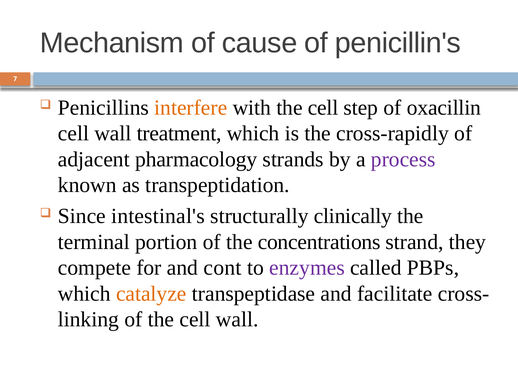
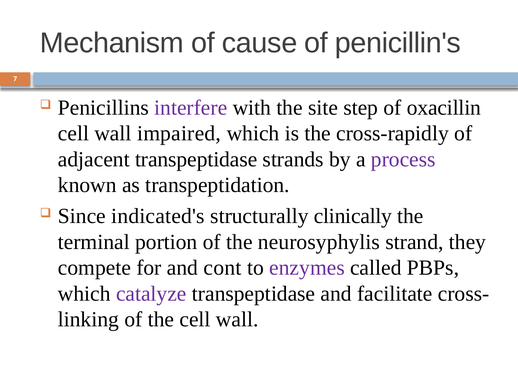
interfere colour: orange -> purple
with the cell: cell -> site
treatment: treatment -> impaired
adjacent pharmacology: pharmacology -> transpeptidase
intestinal's: intestinal's -> indicated's
concentrations: concentrations -> neurosyphylis
catalyze colour: orange -> purple
